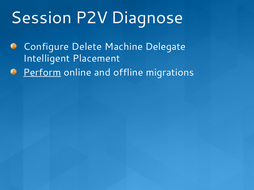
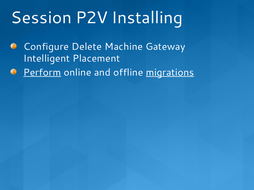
Diagnose: Diagnose -> Installing
Delegate: Delegate -> Gateway
migrations underline: none -> present
